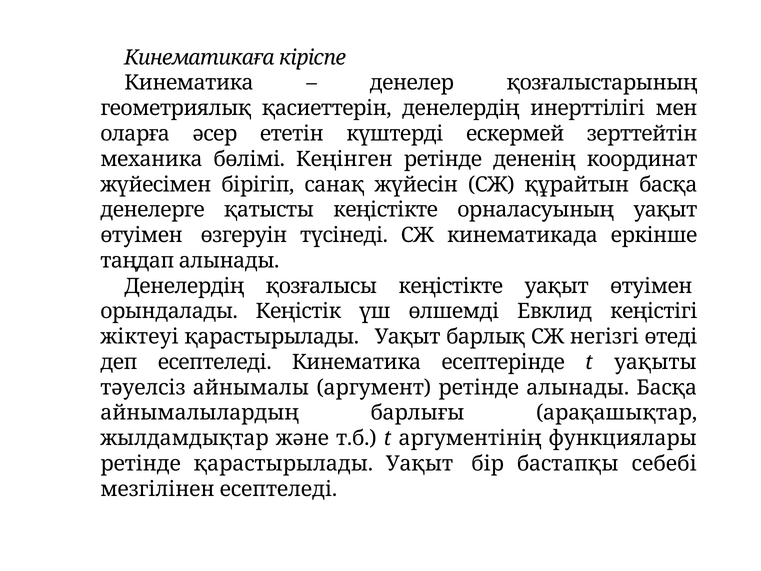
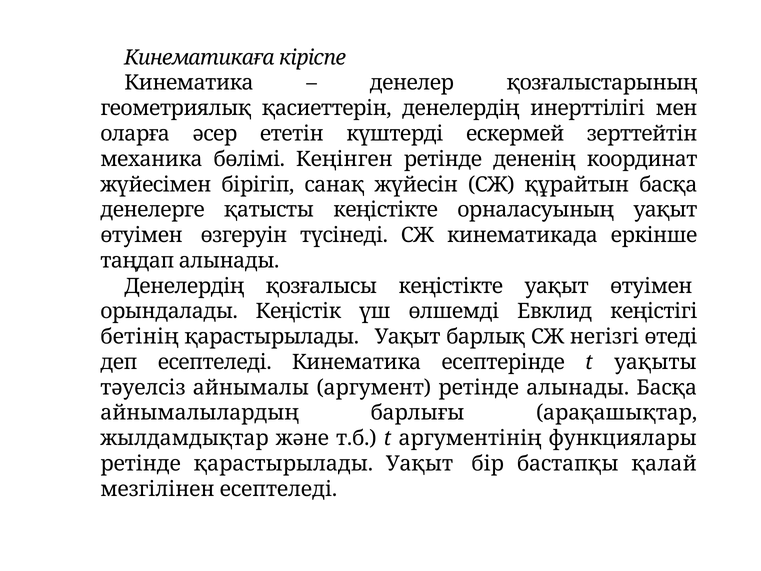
жіктеуі: жіктеуі -> бетінің
себебі: себебі -> қалай
